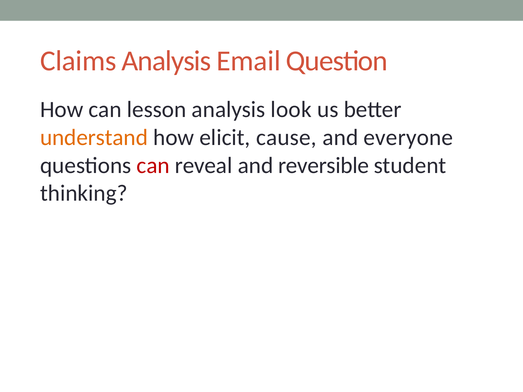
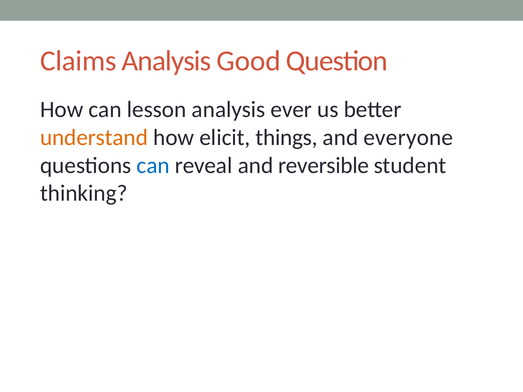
Email: Email -> Good
look: look -> ever
cause: cause -> things
can at (153, 166) colour: red -> blue
